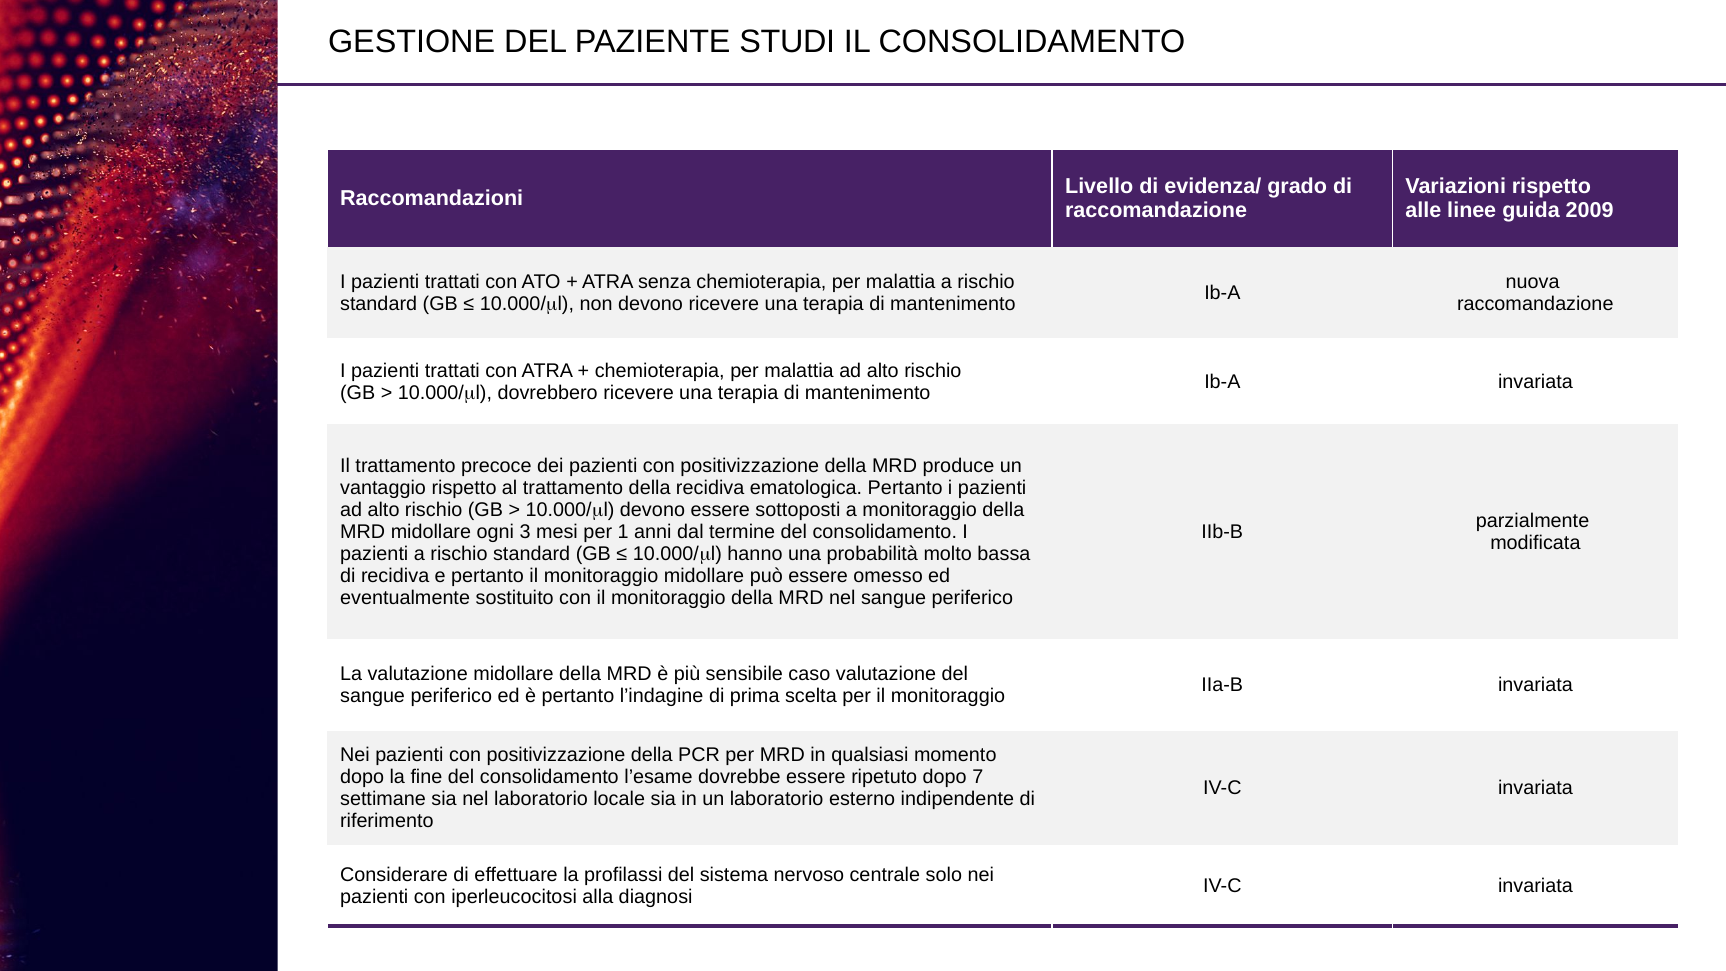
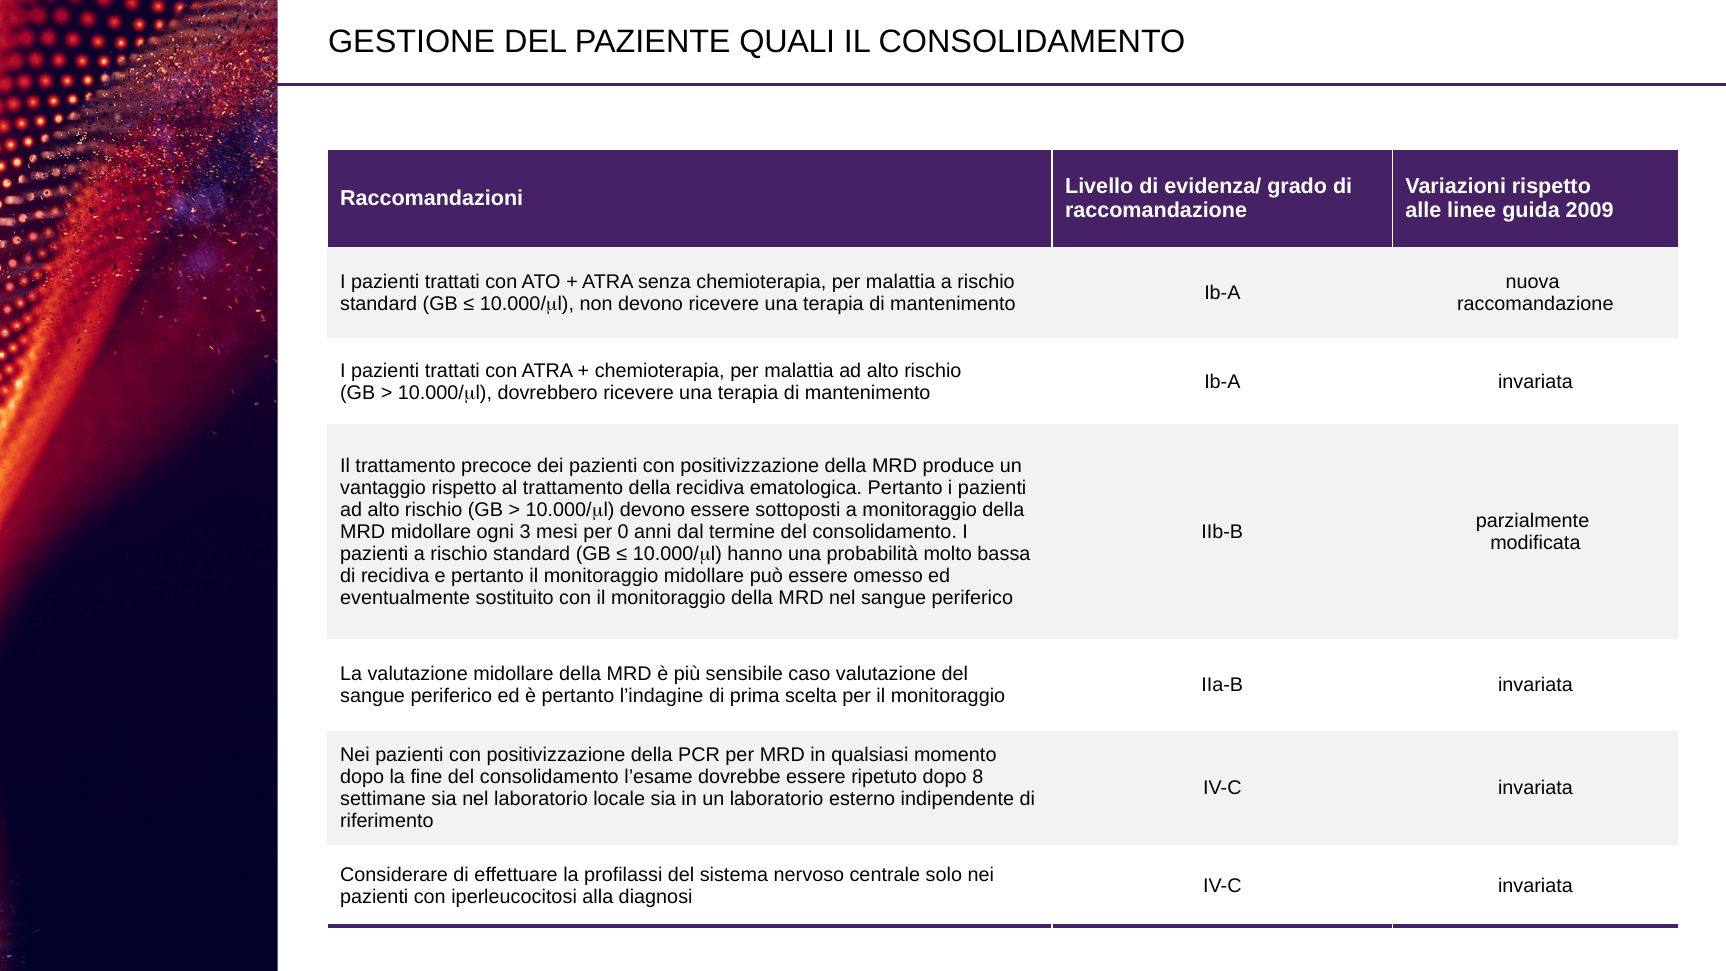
STUDI: STUDI -> QUALI
1: 1 -> 0
7: 7 -> 8
